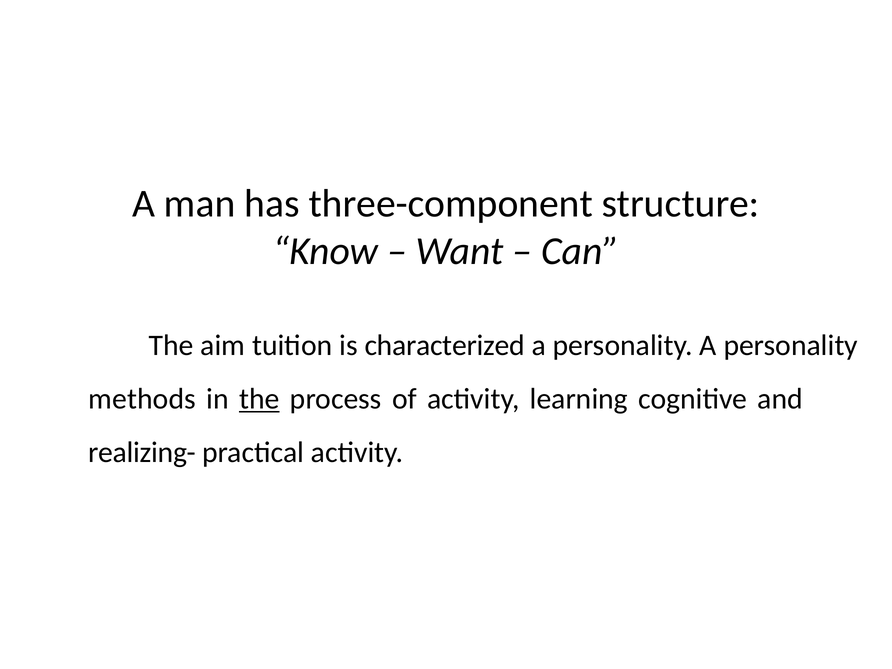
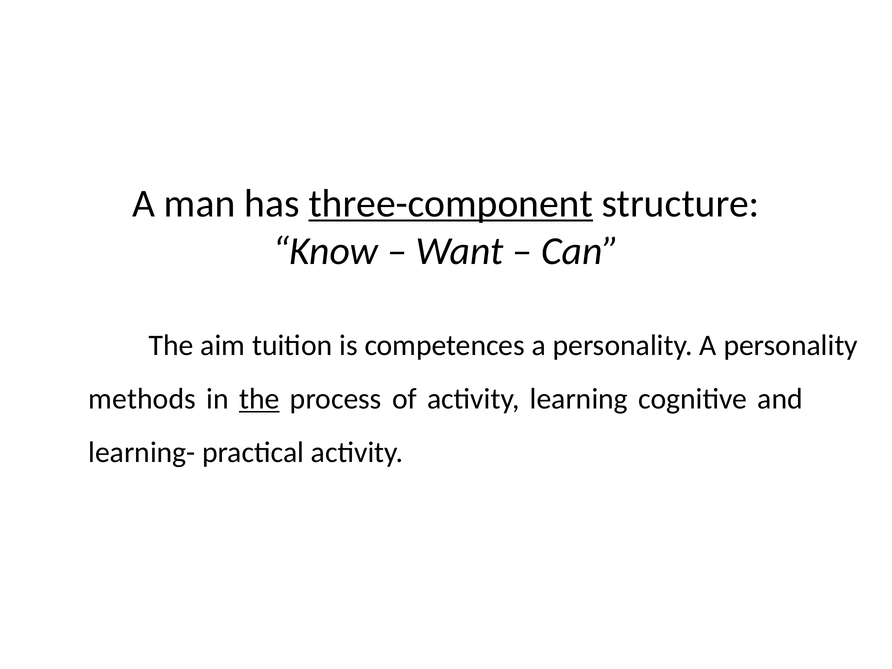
three-component underline: none -> present
characterized: characterized -> competences
realizing-: realizing- -> learning-
